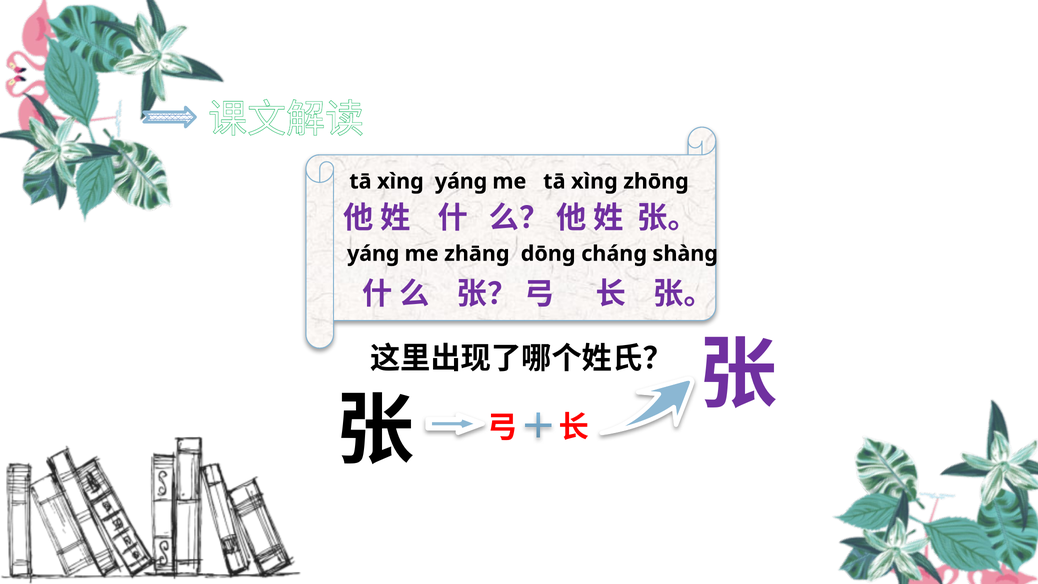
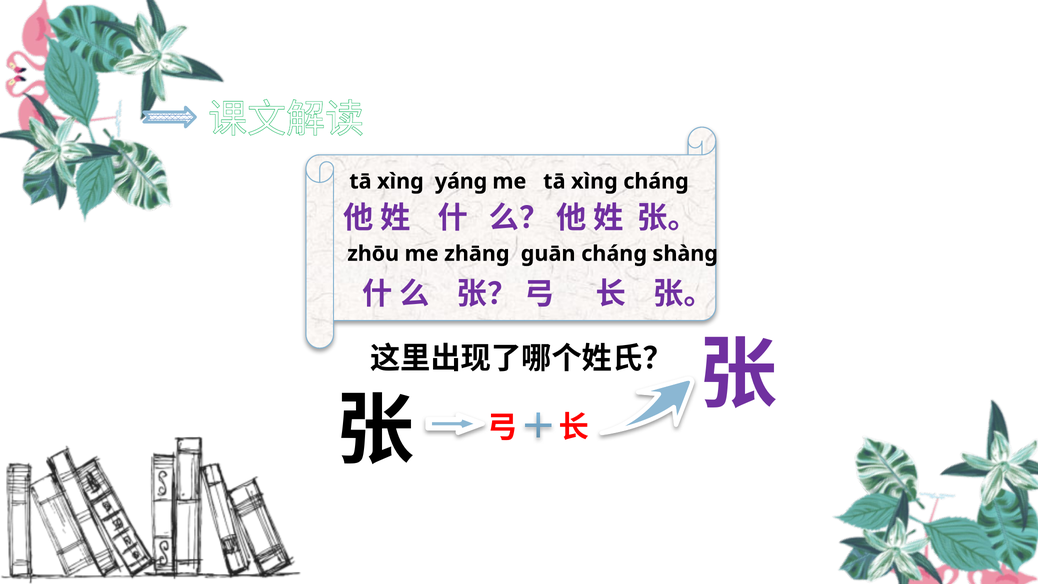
xìng zhōng: zhōng -> cháng
yáng at (373, 254): yáng -> zhōu
dōng: dōng -> guān
